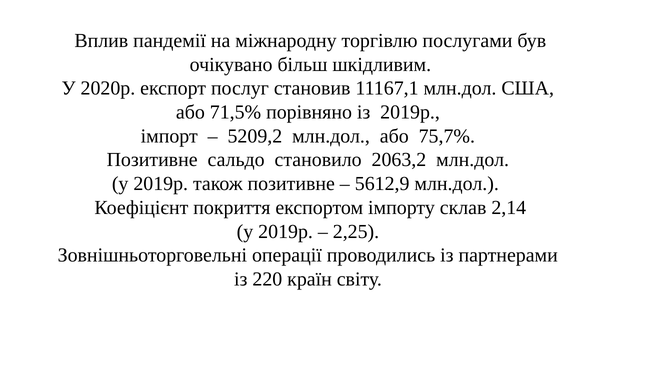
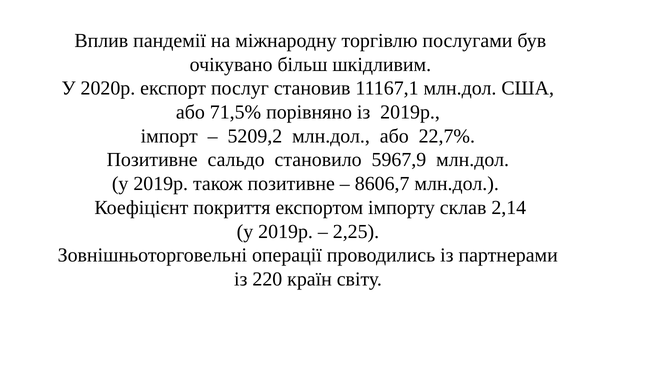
75,7%: 75,7% -> 22,7%
2063,2: 2063,2 -> 5967,9
5612,9: 5612,9 -> 8606,7
